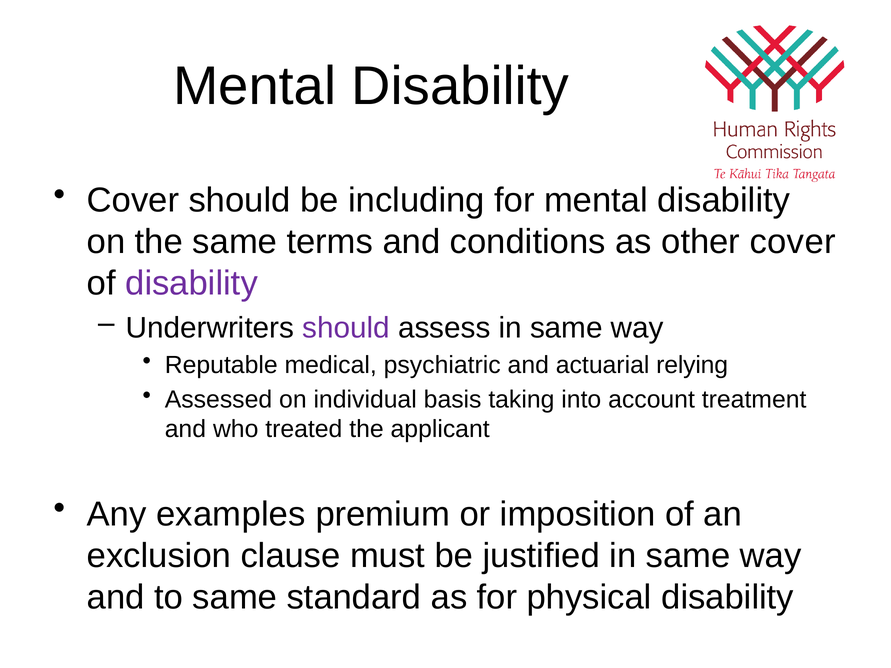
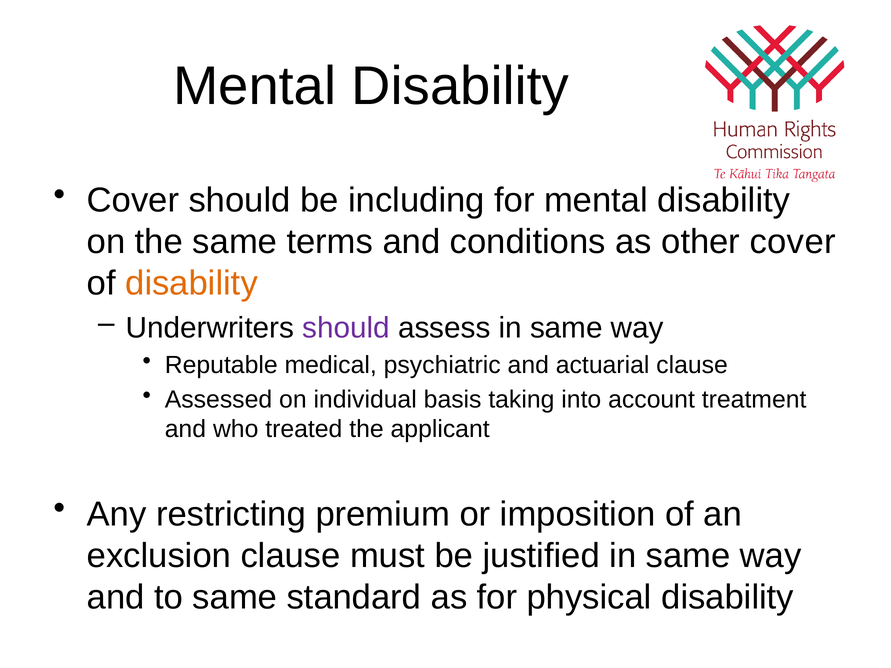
disability at (192, 284) colour: purple -> orange
actuarial relying: relying -> clause
examples: examples -> restricting
